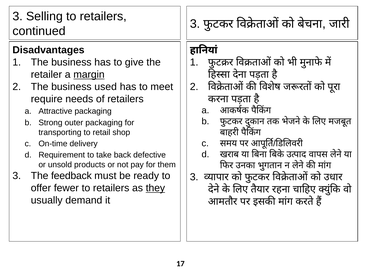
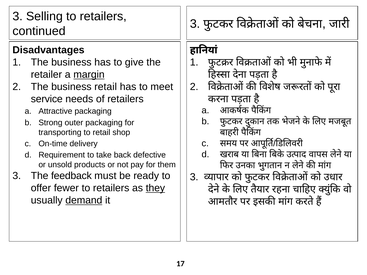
business used: used -> retail
require: require -> service
demand underline: none -> present
